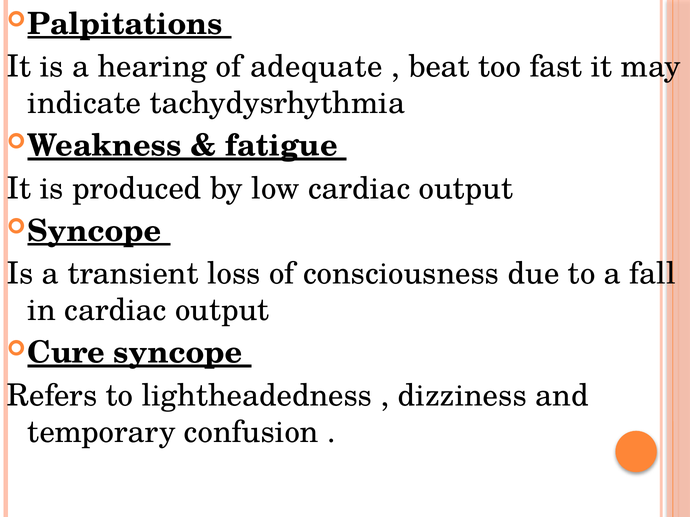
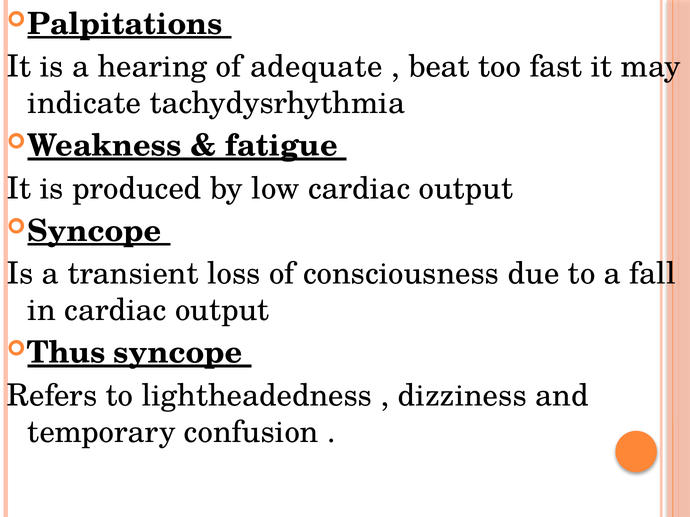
Cure: Cure -> Thus
